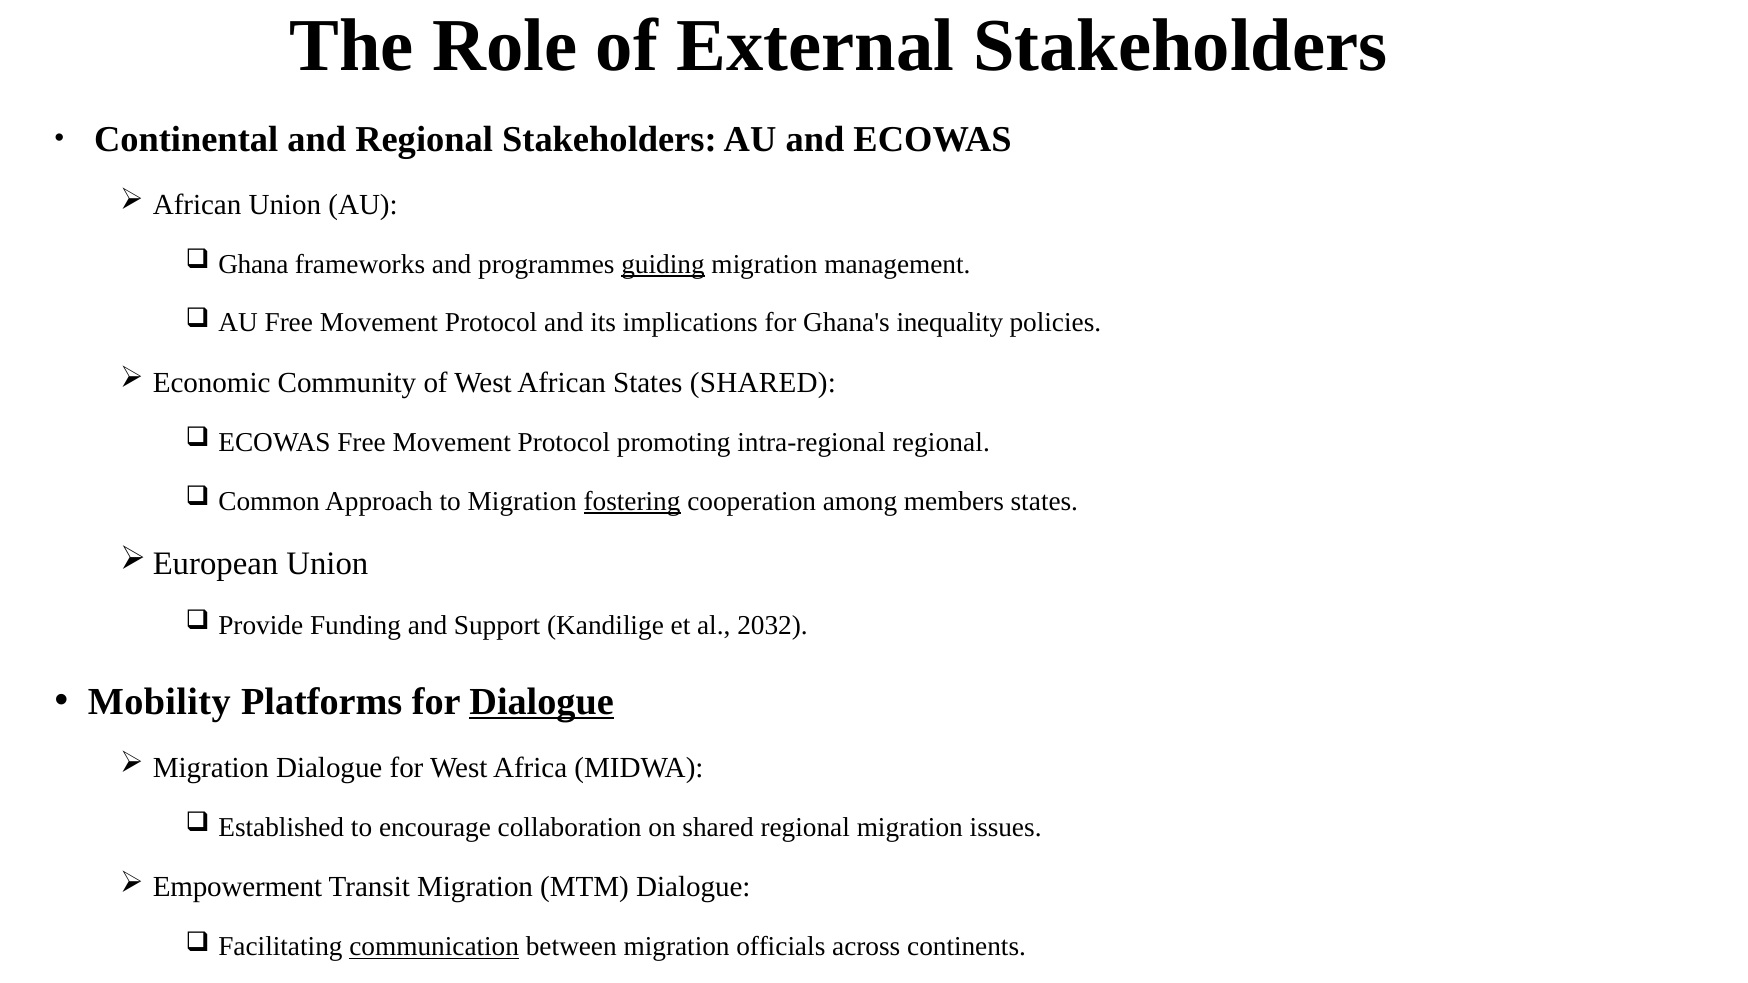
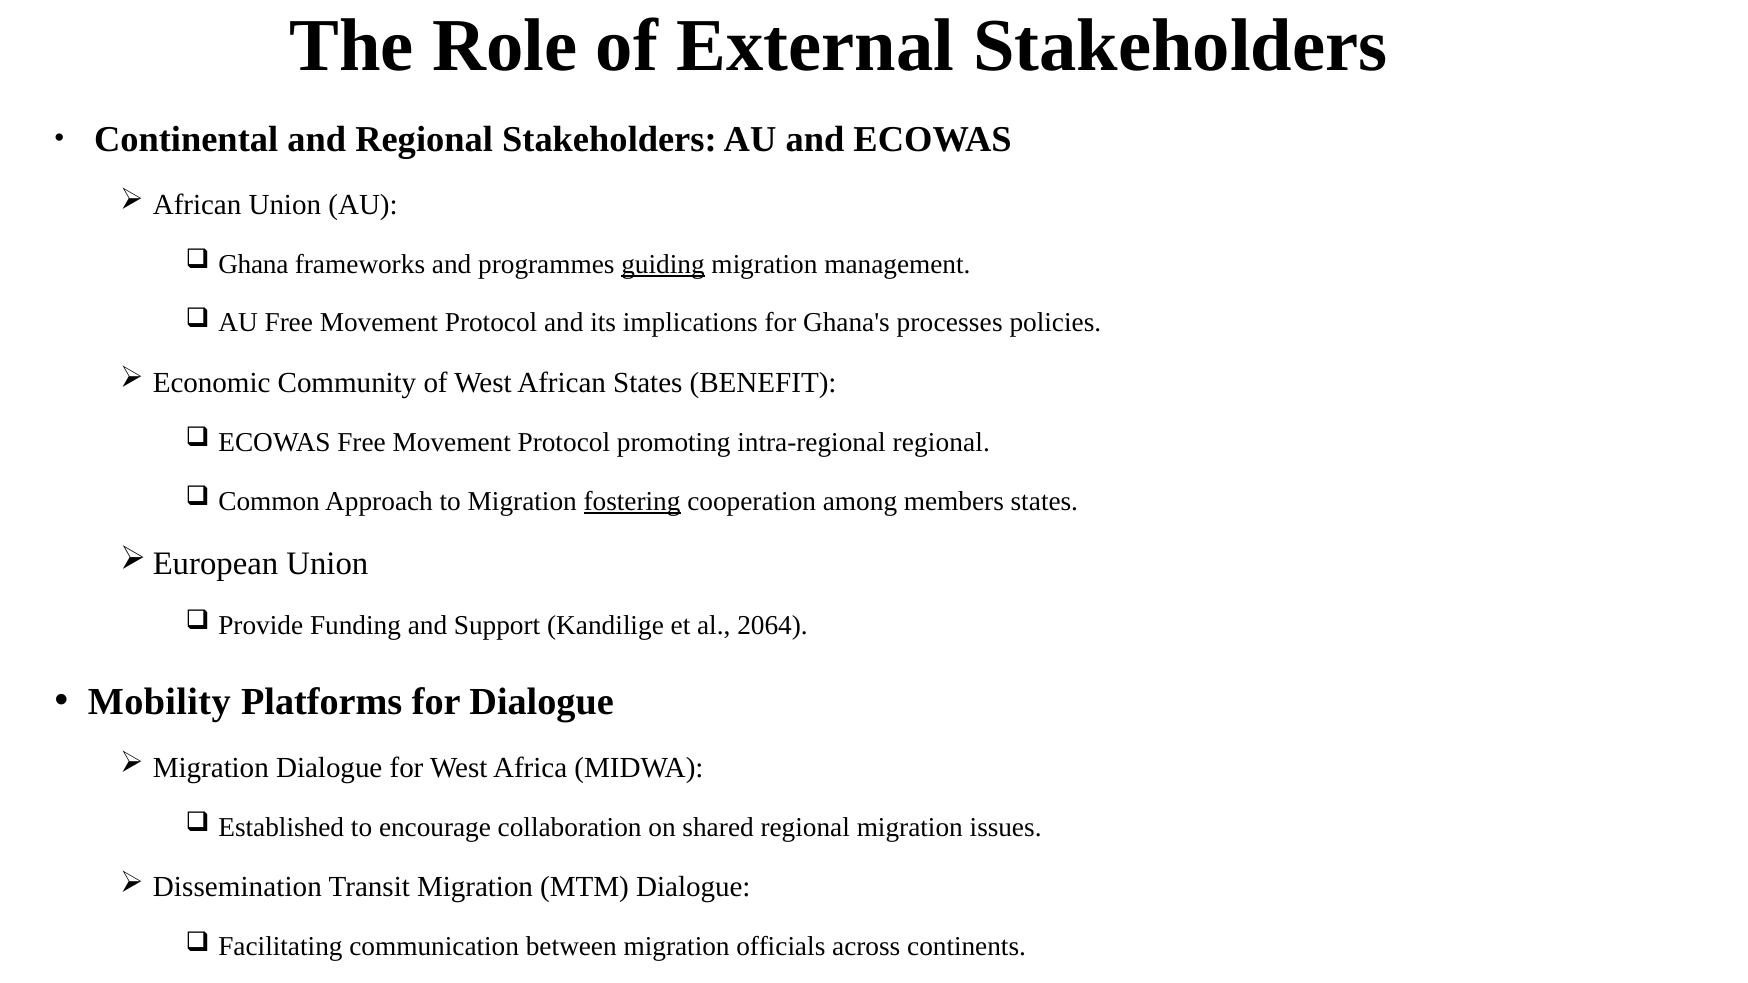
inequality: inequality -> processes
States SHARED: SHARED -> BENEFIT
2032: 2032 -> 2064
Dialogue at (542, 702) underline: present -> none
Empowerment: Empowerment -> Dissemination
communication underline: present -> none
